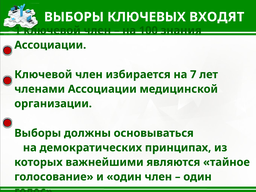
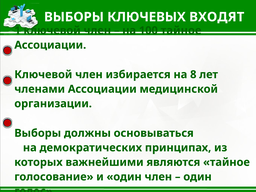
100 знания: знания -> тайное
7: 7 -> 8
